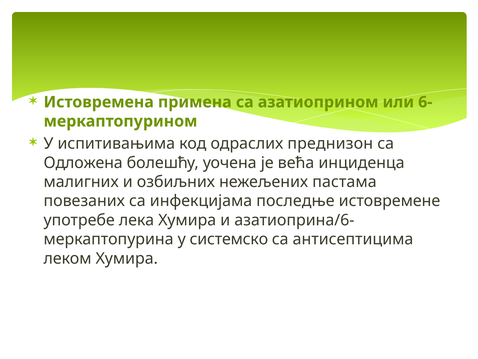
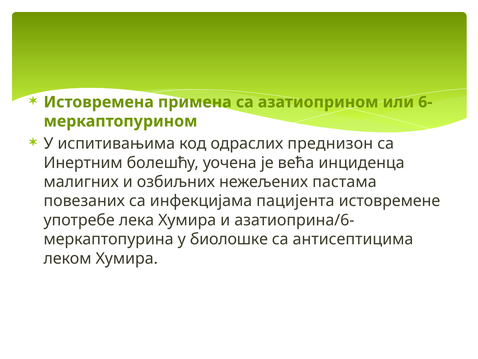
Одложена: Одложена -> Инертним
последње: последње -> пацијента
системско: системско -> биолошке
